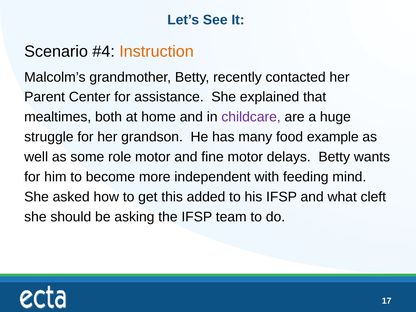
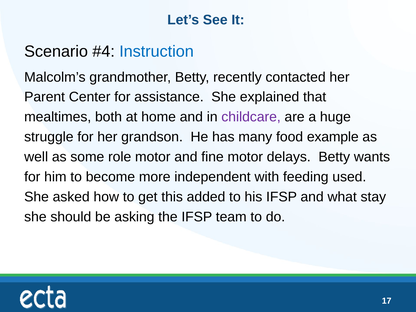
Instruction colour: orange -> blue
mind: mind -> used
cleft: cleft -> stay
